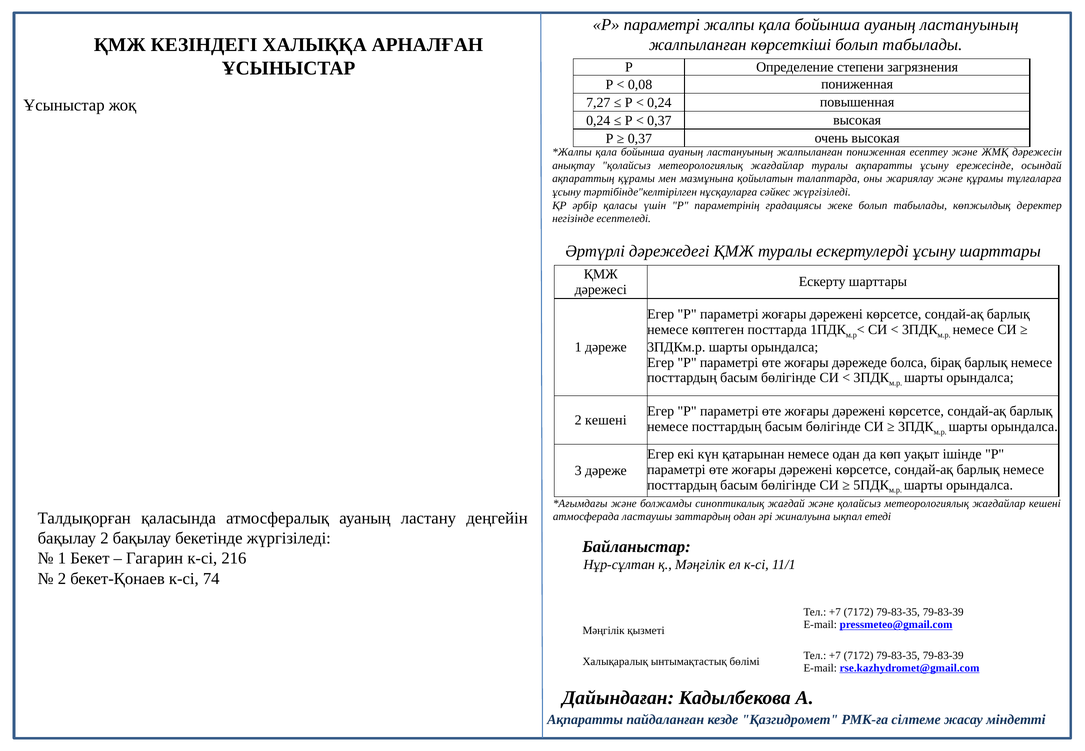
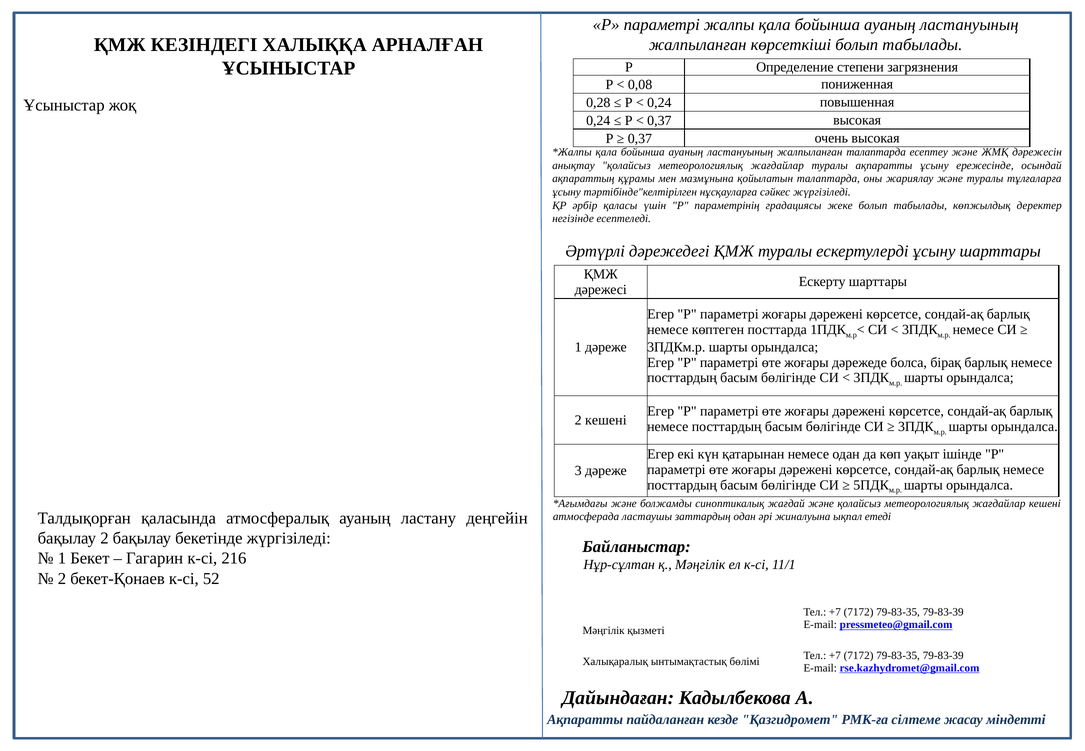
7,27: 7,27 -> 0,28
жалпыланған пониженная: пониженная -> талаптарда
және құрамы: құрамы -> туралы
74: 74 -> 52
